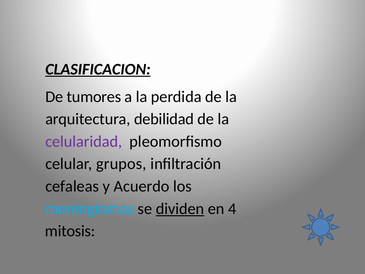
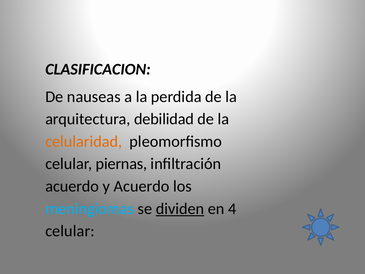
CLASIFICACION underline: present -> none
tumores: tumores -> nauseas
celularidad colour: purple -> orange
grupos: grupos -> piernas
cefaleas at (72, 186): cefaleas -> acuerdo
mitosis at (70, 231): mitosis -> celular
